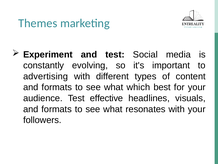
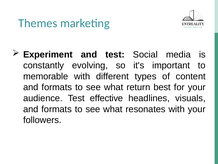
advertising: advertising -> memorable
which: which -> return
